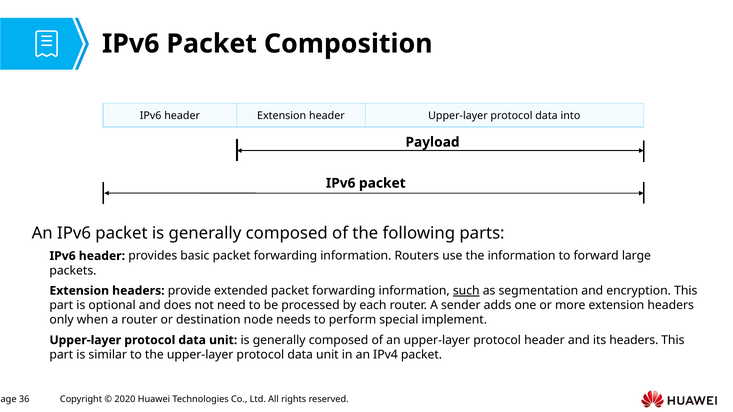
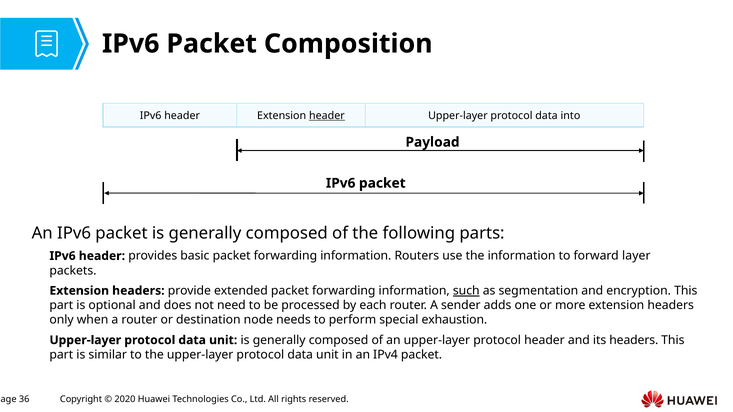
header at (327, 116) underline: none -> present
large: large -> layer
implement: implement -> exhaustion
